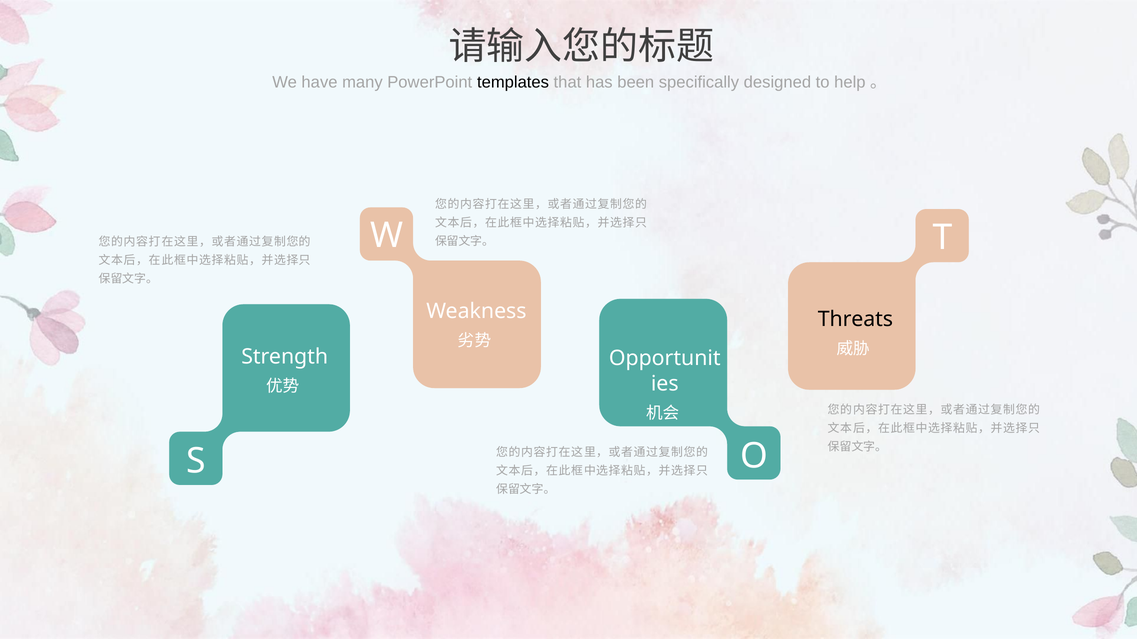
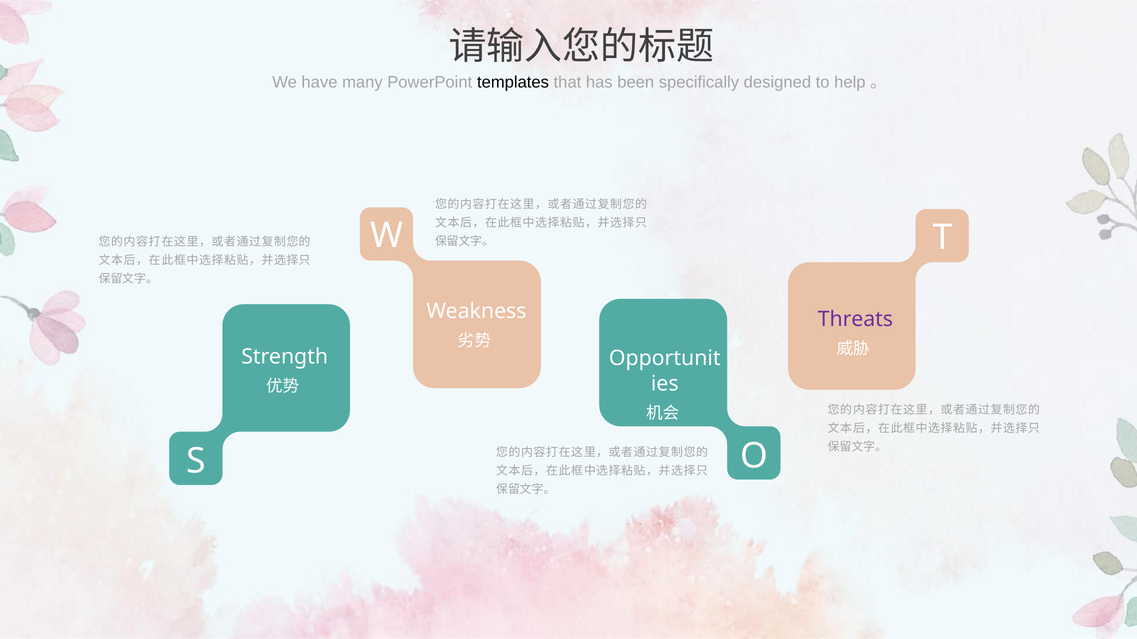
Threats colour: black -> purple
